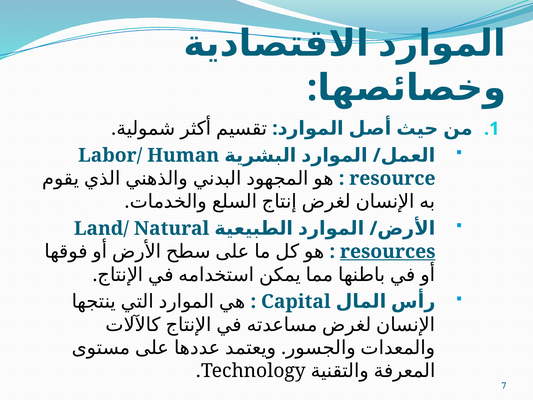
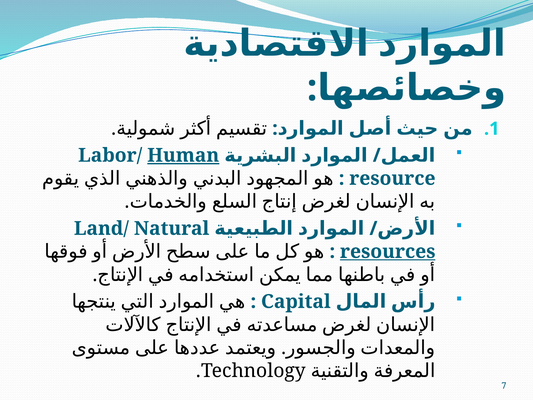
Human underline: none -> present
